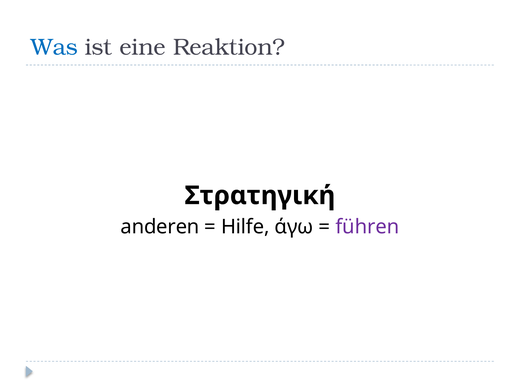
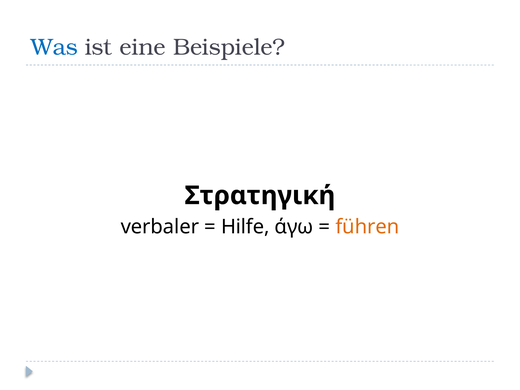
Reaktion: Reaktion -> Beispiele
anderen: anderen -> verbaler
führen colour: purple -> orange
